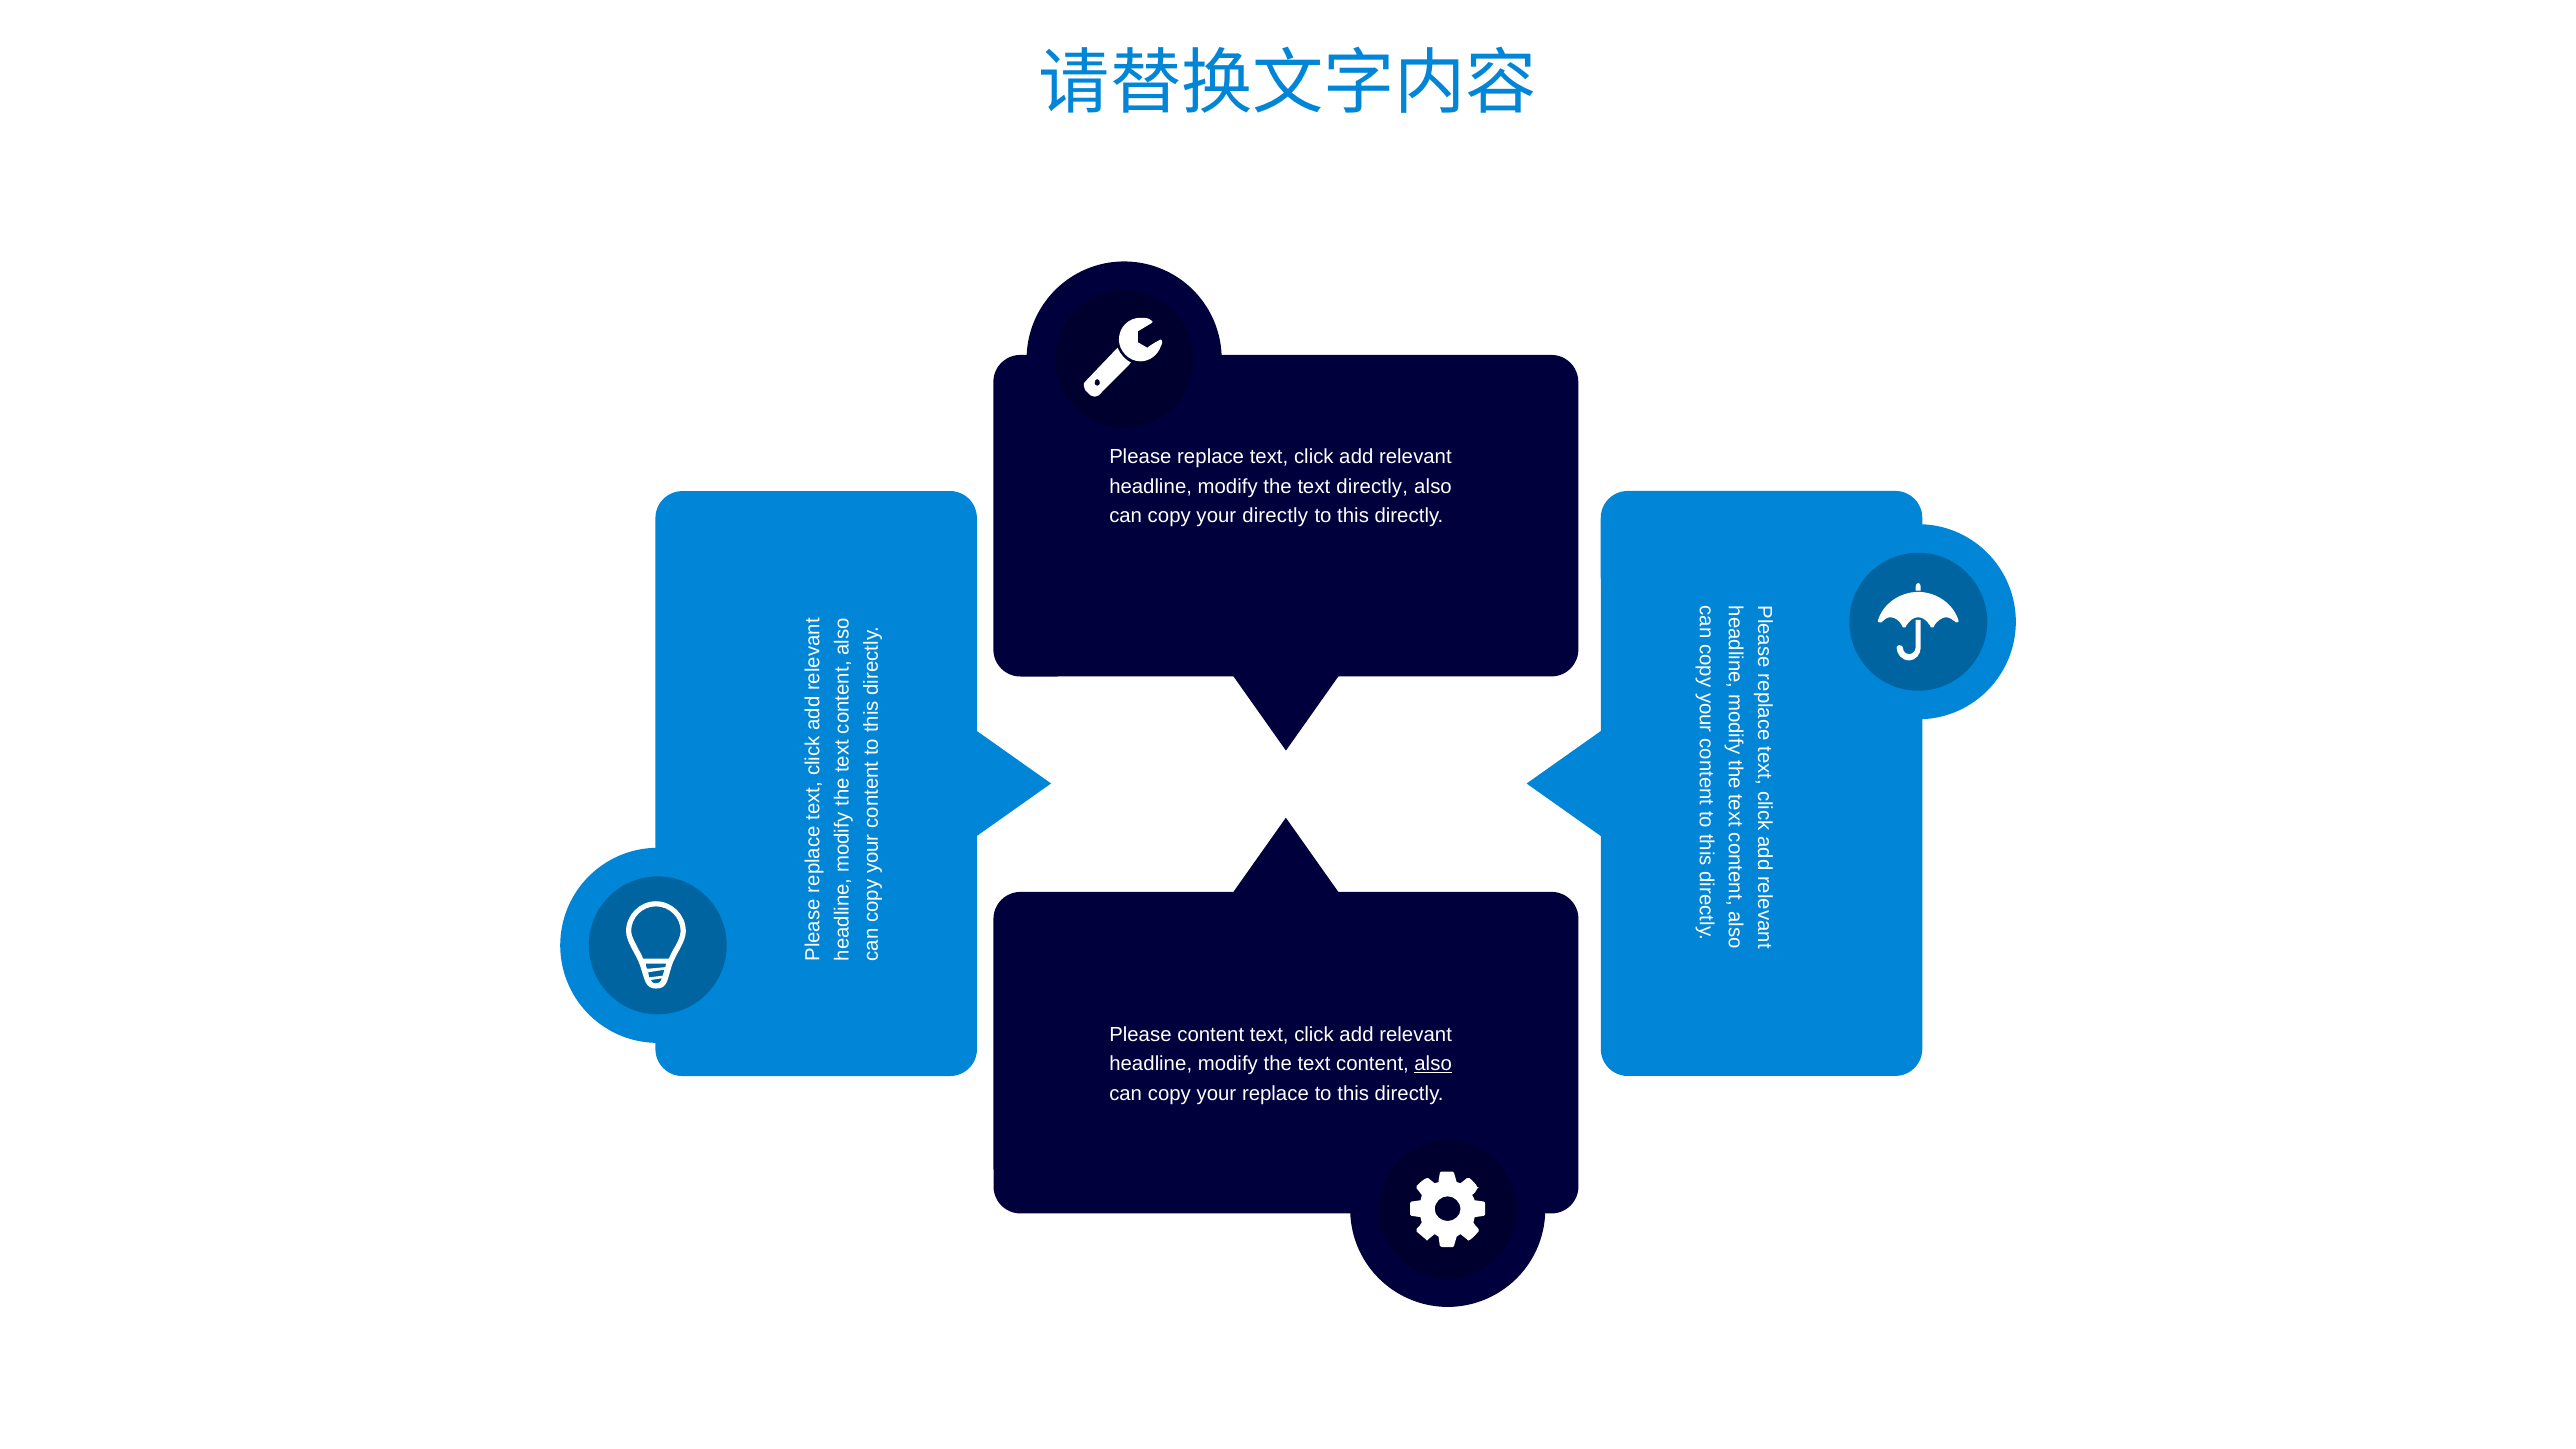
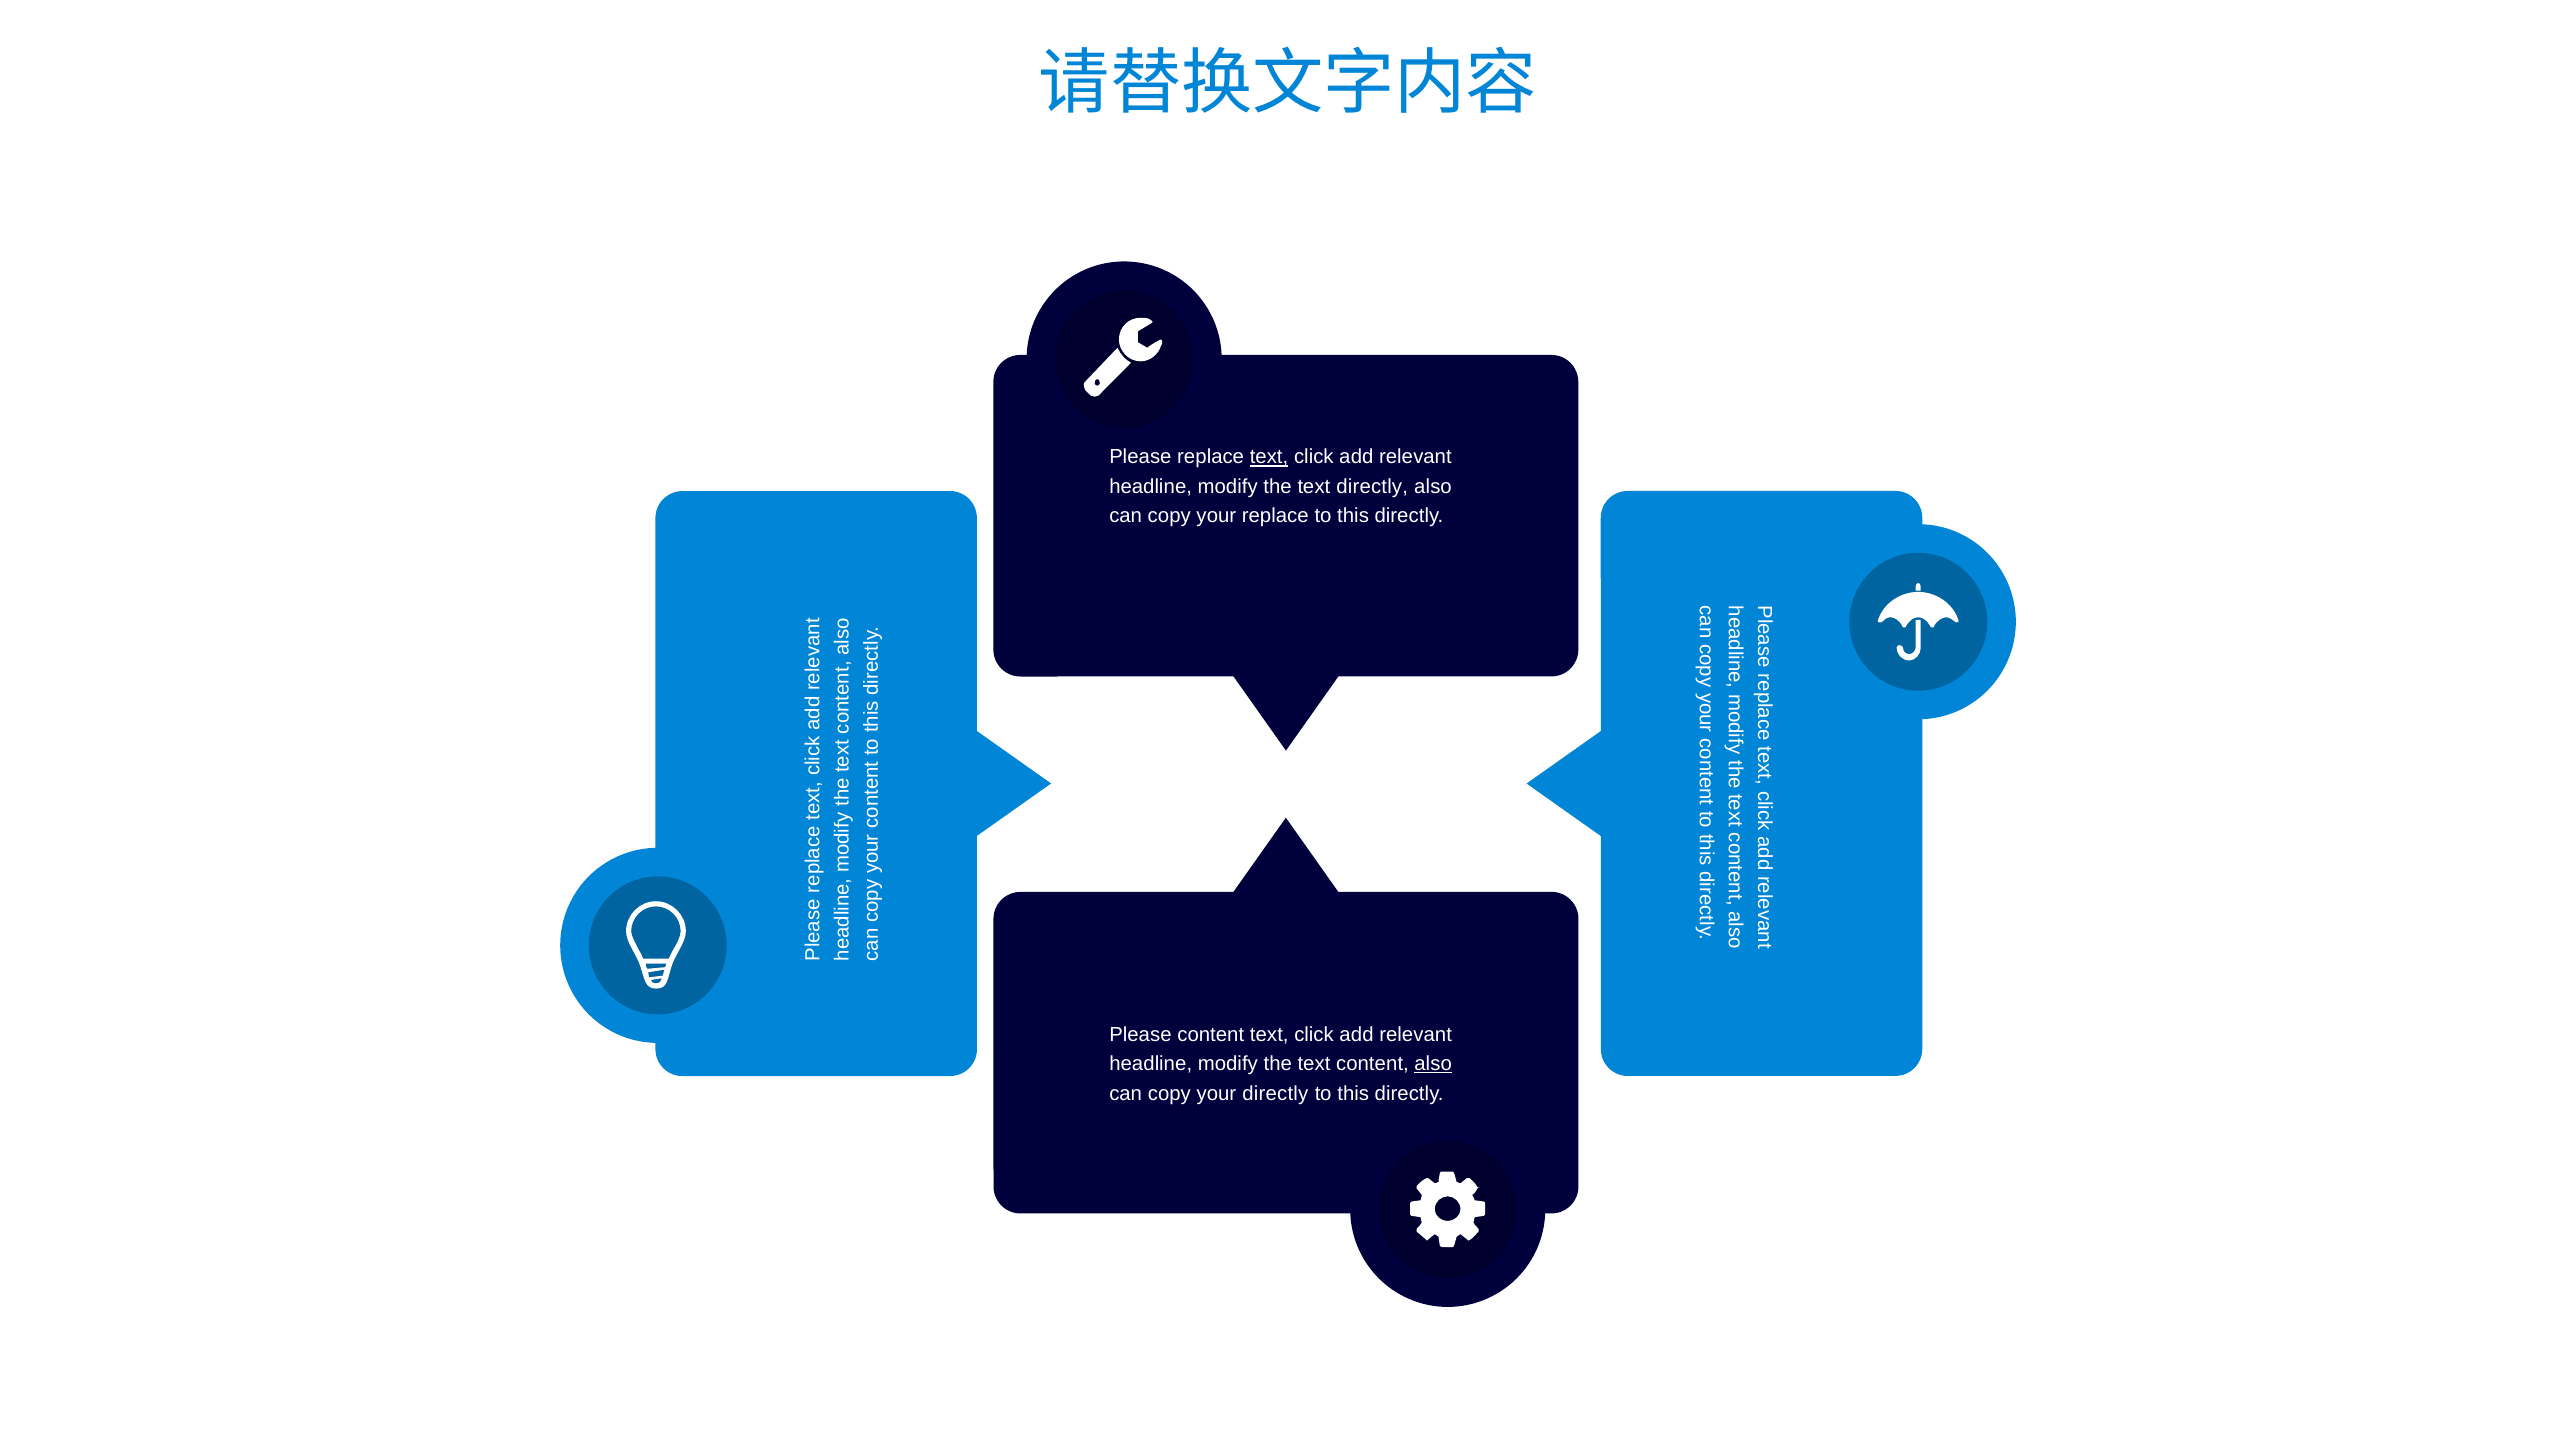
text at (1269, 457) underline: none -> present
your directly: directly -> replace
your replace: replace -> directly
